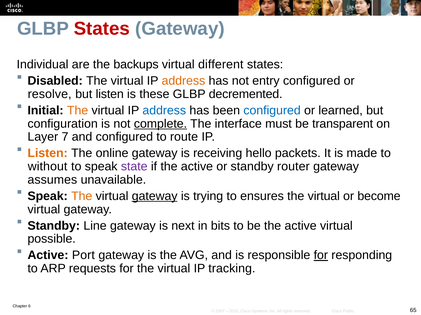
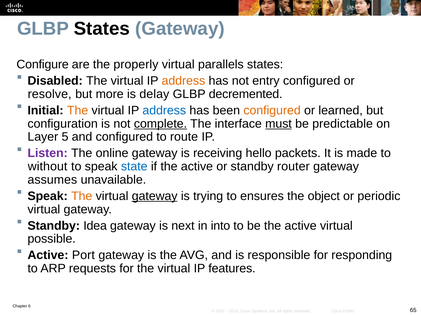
States at (102, 29) colour: red -> black
Individual: Individual -> Configure
backups: backups -> properly
different: different -> parallels
but listen: listen -> more
these: these -> delay
configured at (272, 111) colour: blue -> orange
must underline: none -> present
transparent: transparent -> predictable
7: 7 -> 5
Listen at (48, 154) colour: orange -> purple
state colour: purple -> blue
virtual at (324, 197): virtual -> object
become: become -> periodic
Line: Line -> Idea
bits: bits -> into
for at (321, 256) underline: present -> none
tracking: tracking -> features
